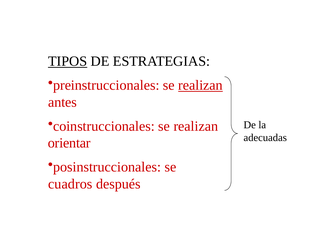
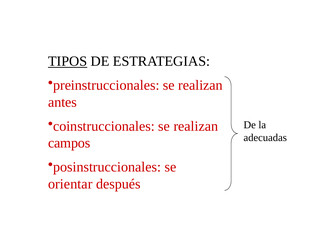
realizan at (200, 85) underline: present -> none
orientar: orientar -> campos
cuadros: cuadros -> orientar
